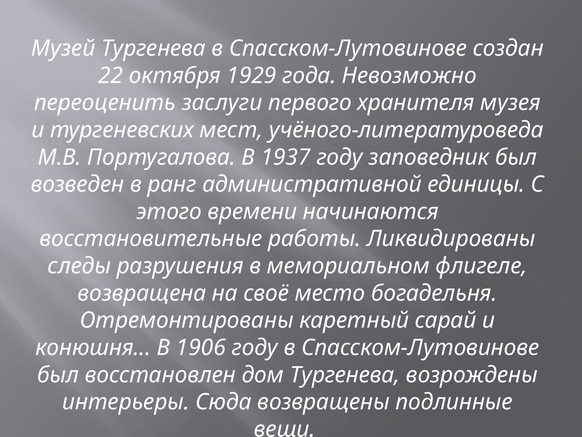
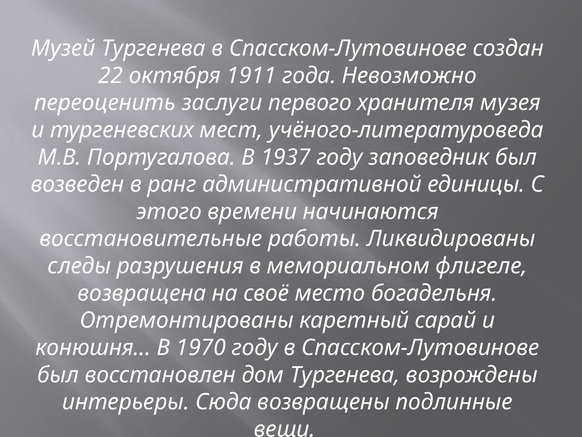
1929: 1929 -> 1911
1906: 1906 -> 1970
